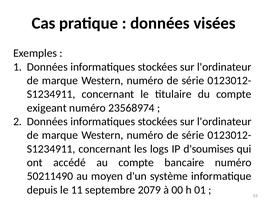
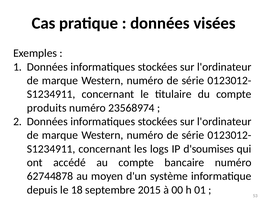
exigeant: exigeant -> produits
50211490: 50211490 -> 62744878
11: 11 -> 18
2079: 2079 -> 2015
